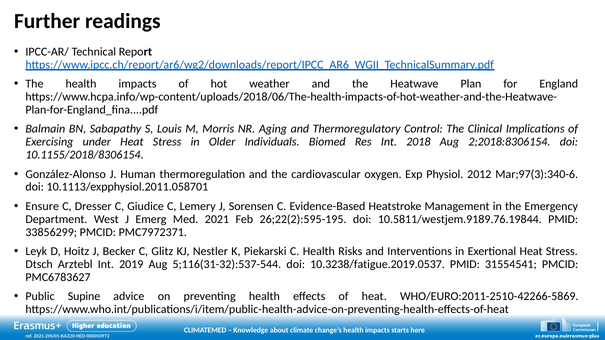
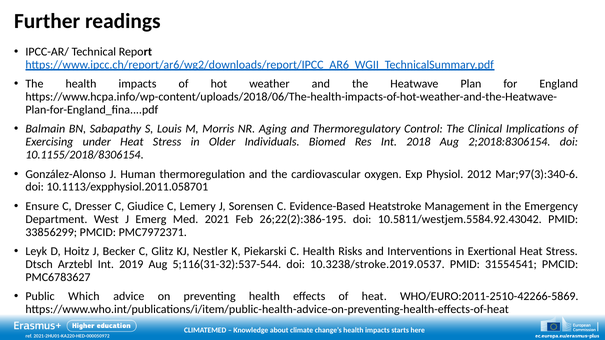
26;22(2):595-195: 26;22(2):595-195 -> 26;22(2):386-195
10.5811/westjem.9189.76.19844: 10.5811/westjem.9189.76.19844 -> 10.5811/westjem.5584.92.43042
10.3238/fatigue.2019.0537: 10.3238/fatigue.2019.0537 -> 10.3238/stroke.2019.0537
Supine: Supine -> Which
